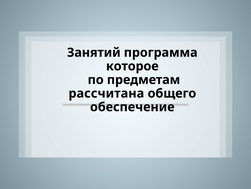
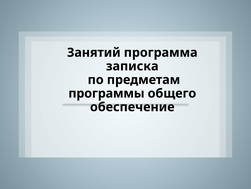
которое: которое -> записка
рассчитана: рассчитана -> программы
